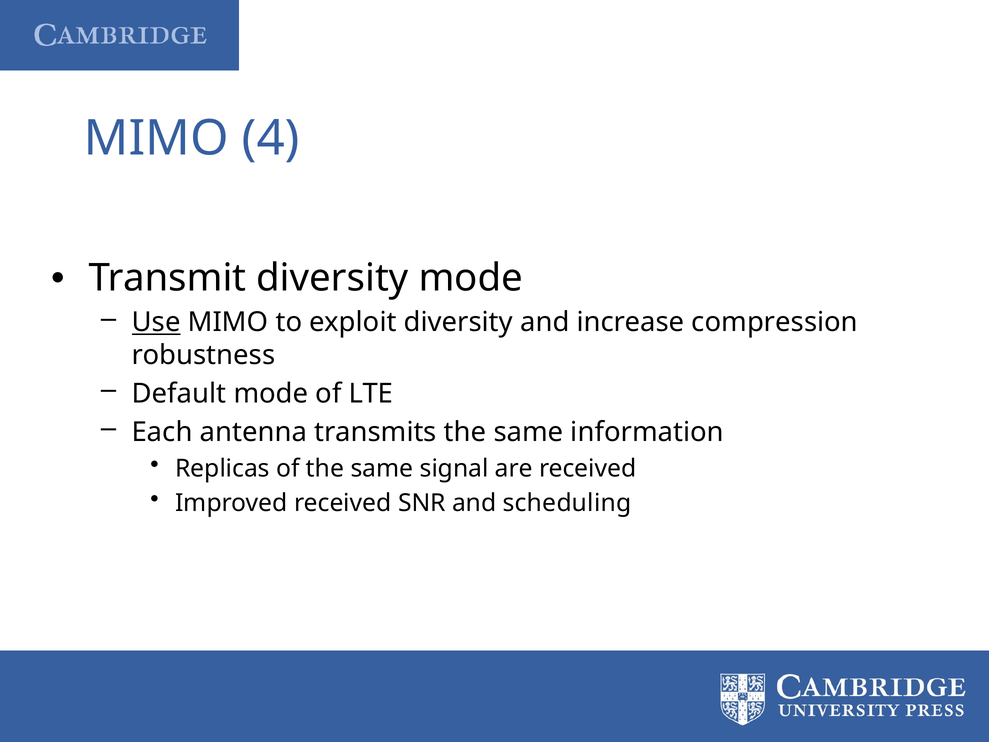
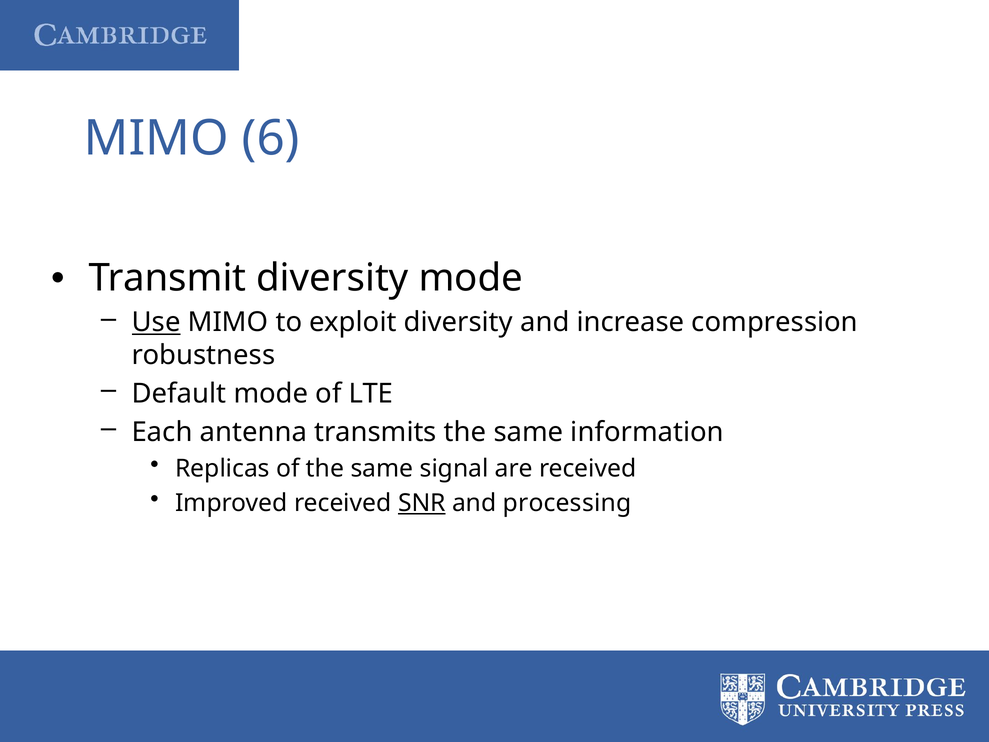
4: 4 -> 6
SNR underline: none -> present
scheduling: scheduling -> processing
